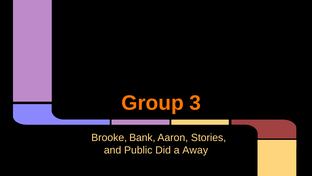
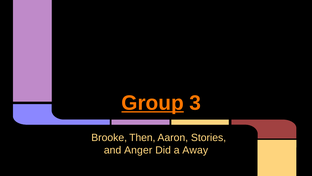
Group underline: none -> present
Bank: Bank -> Then
Public: Public -> Anger
